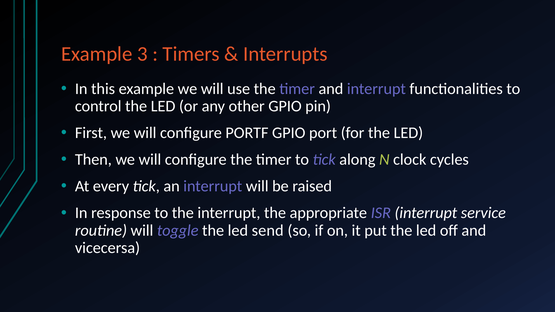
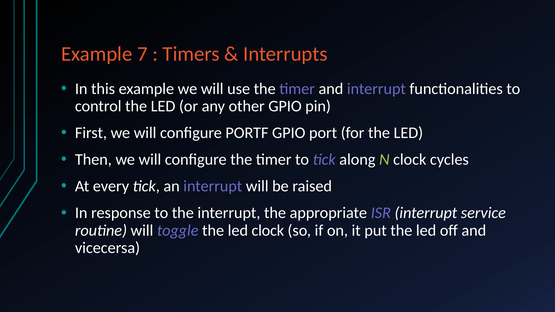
3: 3 -> 7
led send: send -> clock
